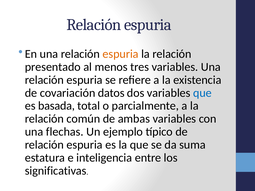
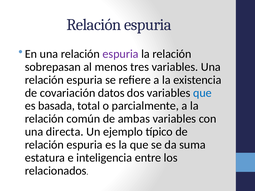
espuria at (121, 54) colour: orange -> purple
presentado: presentado -> sobrepasan
flechas: flechas -> directa
significativas: significativas -> relacionados
